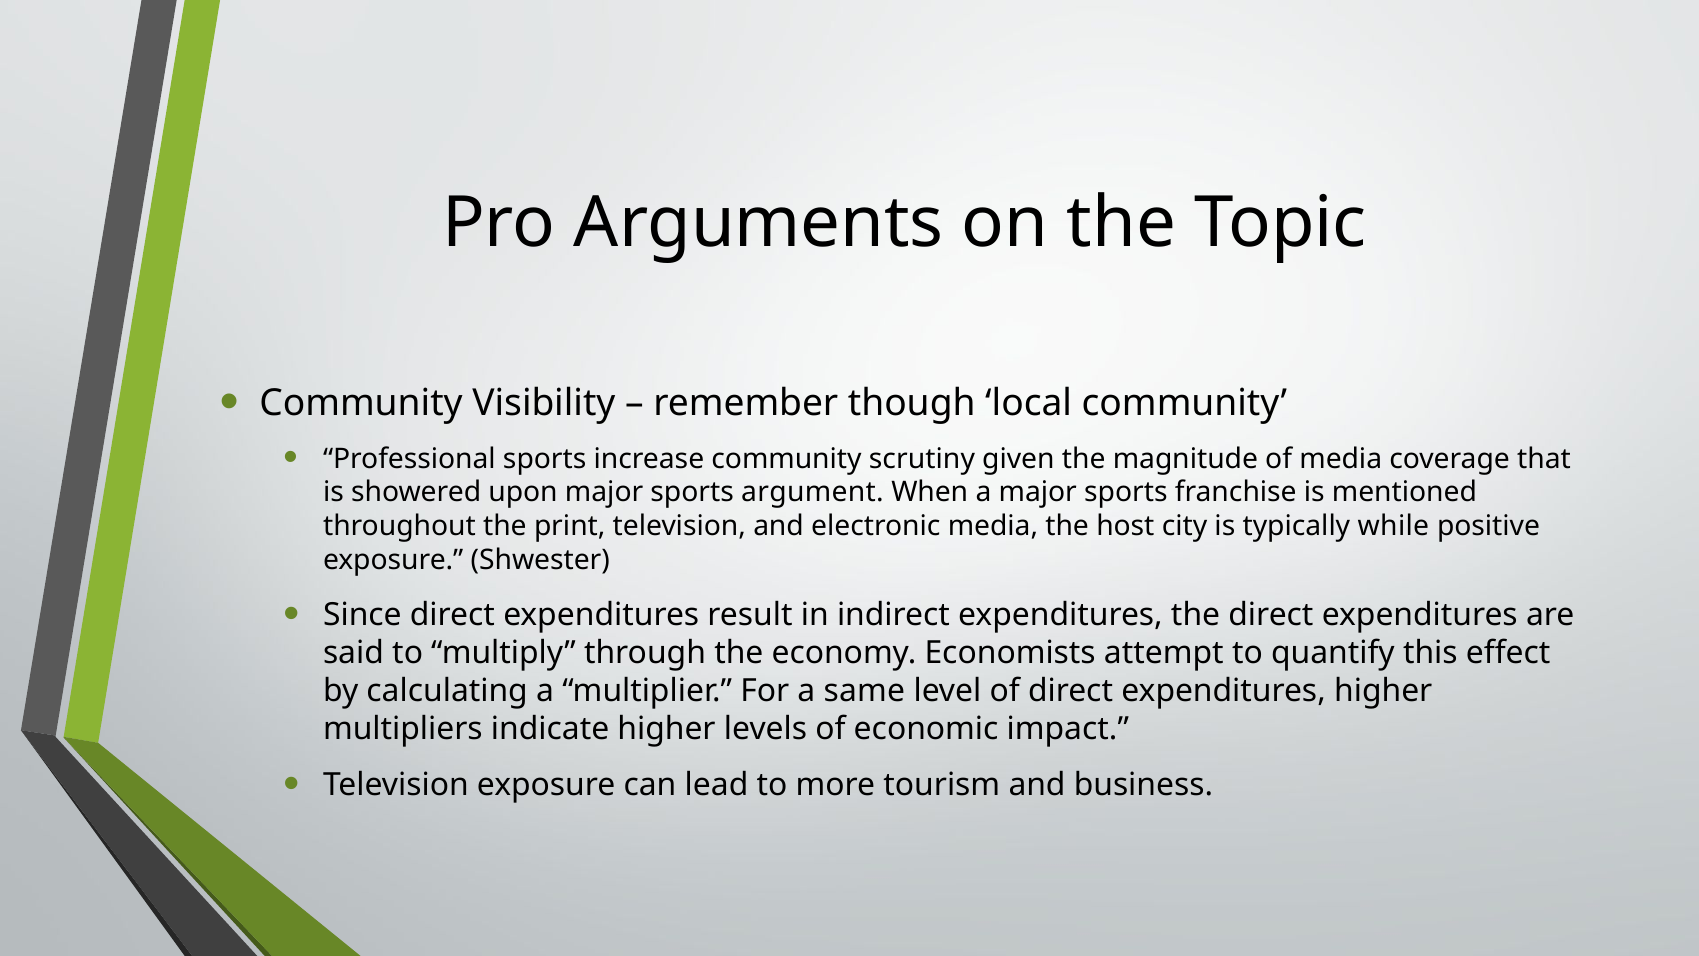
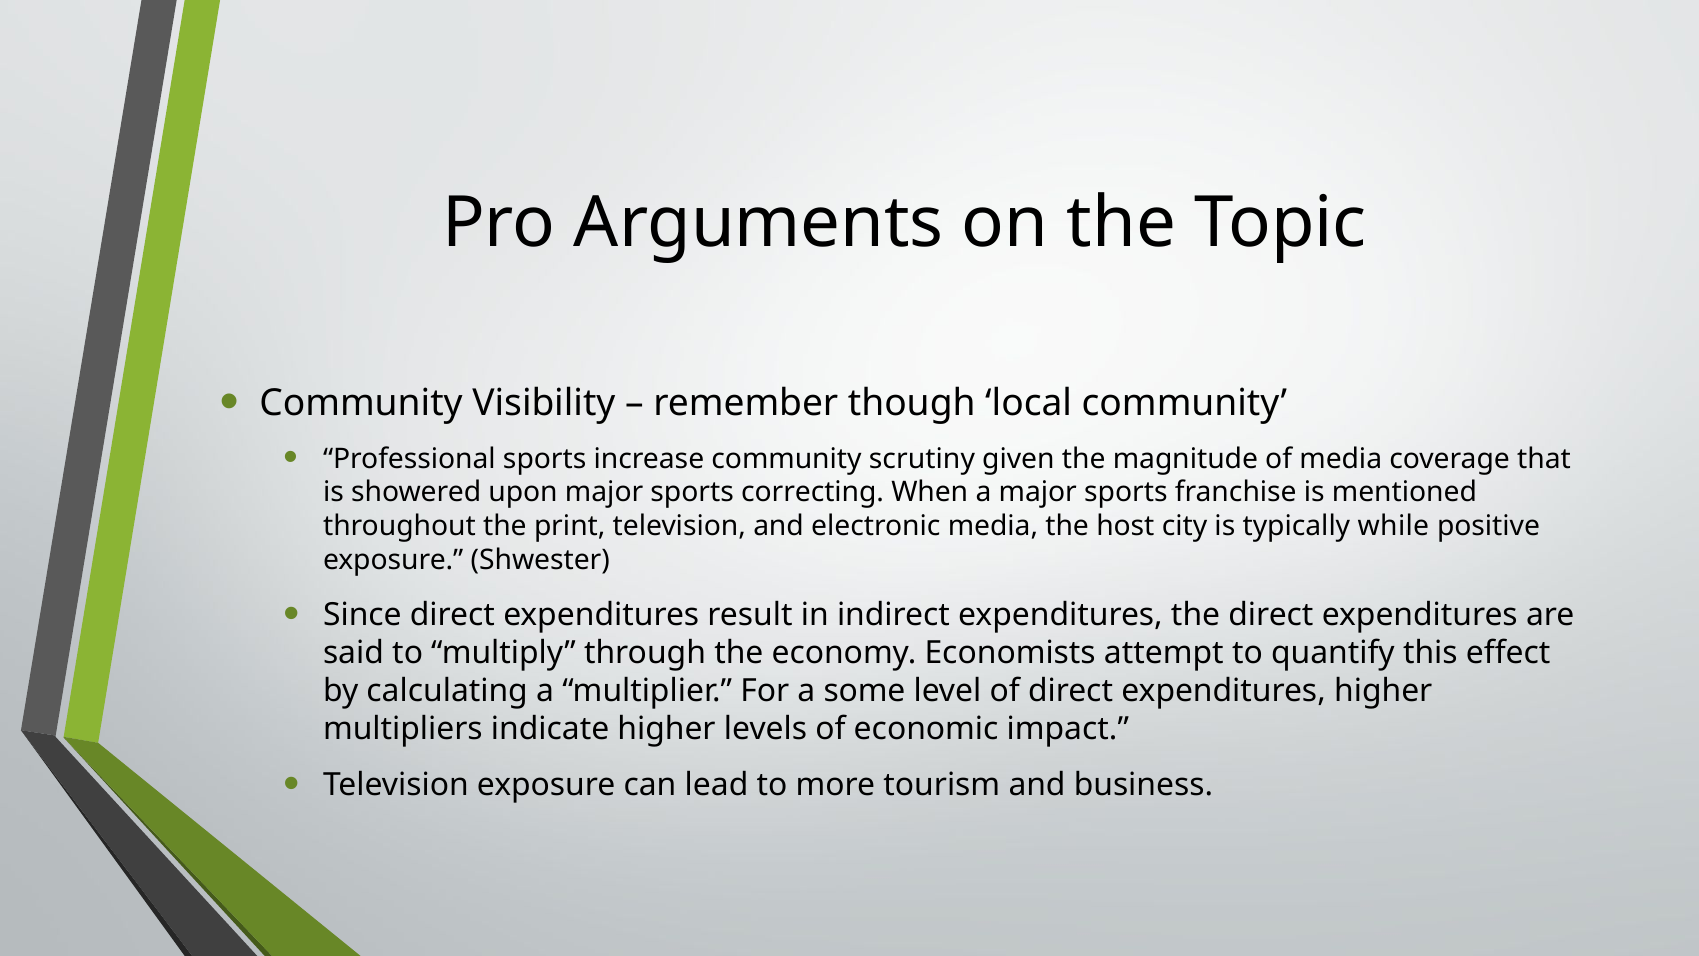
argument: argument -> correcting
same: same -> some
